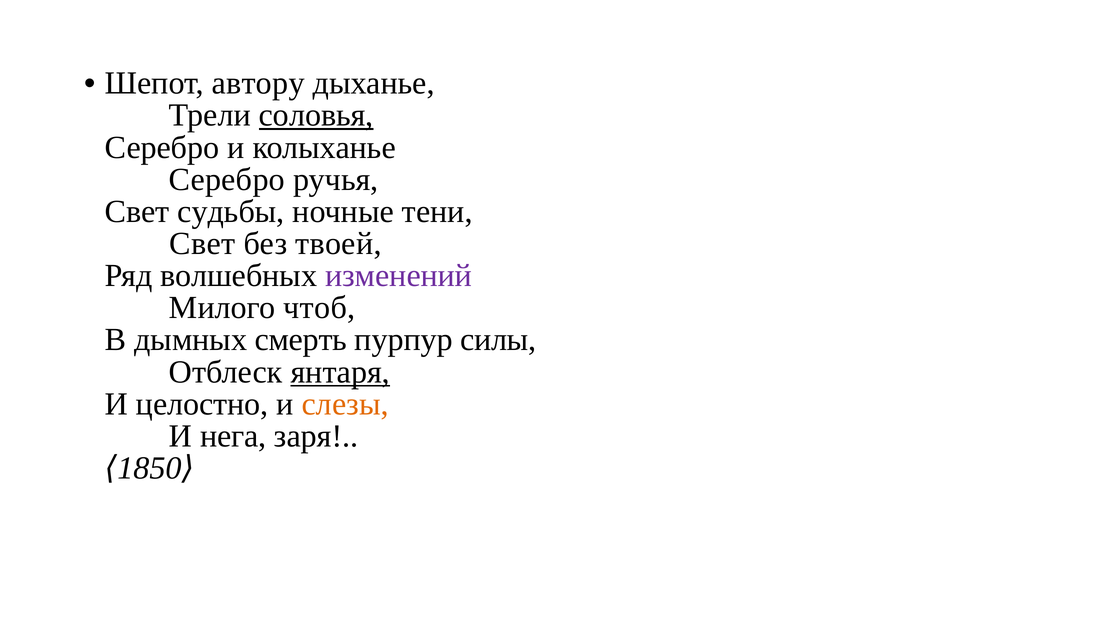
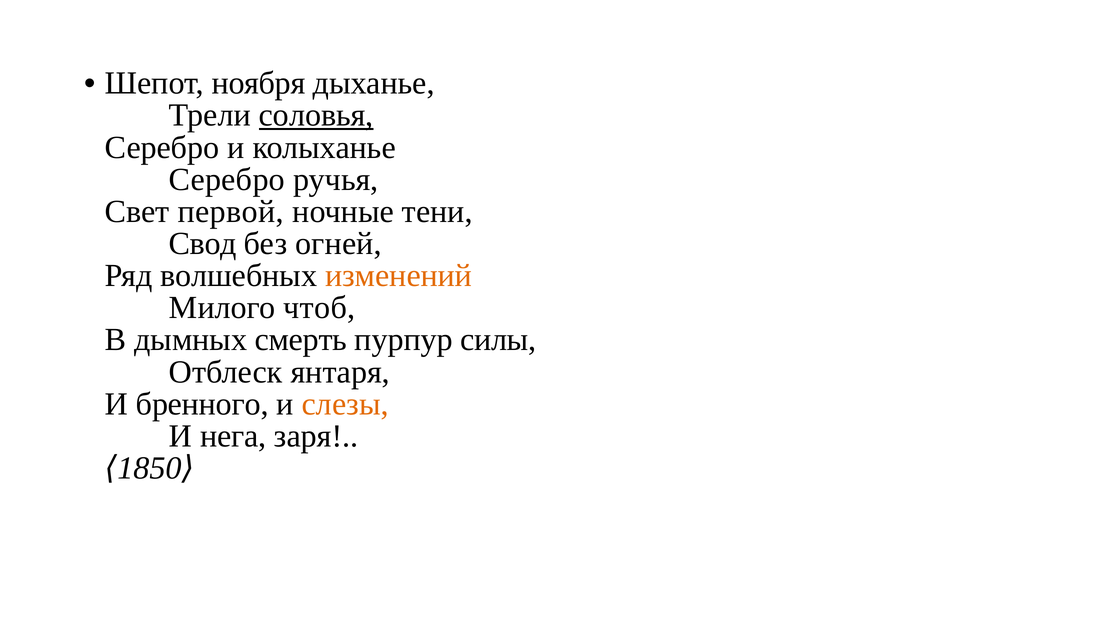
автору: автору -> ноября
судьбы: судьбы -> первой
Свет at (202, 243): Свет -> Свод
твоей: твоей -> огней
изменений colour: purple -> orange
янтаря underline: present -> none
целостно: целостно -> бренного
